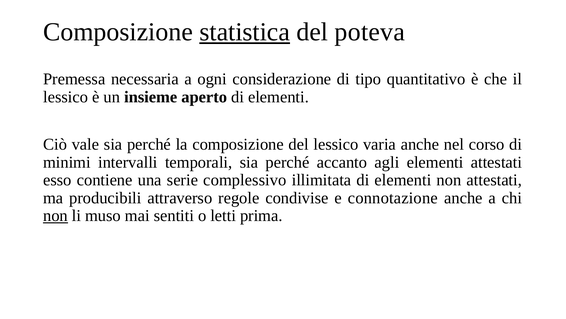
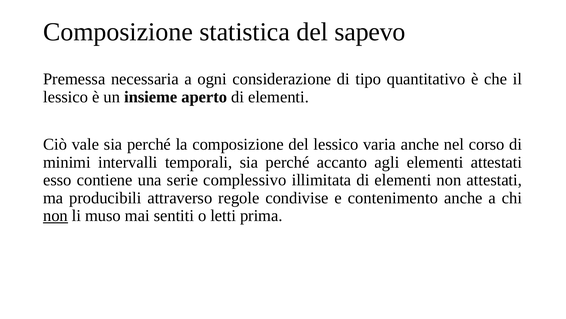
statistica underline: present -> none
poteva: poteva -> sapevo
connotazione: connotazione -> contenimento
